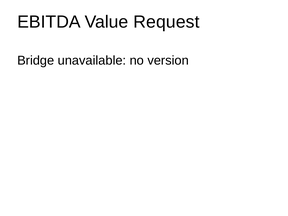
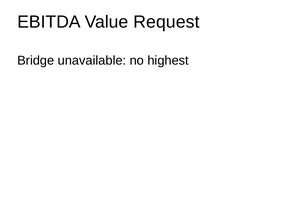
version: version -> highest
